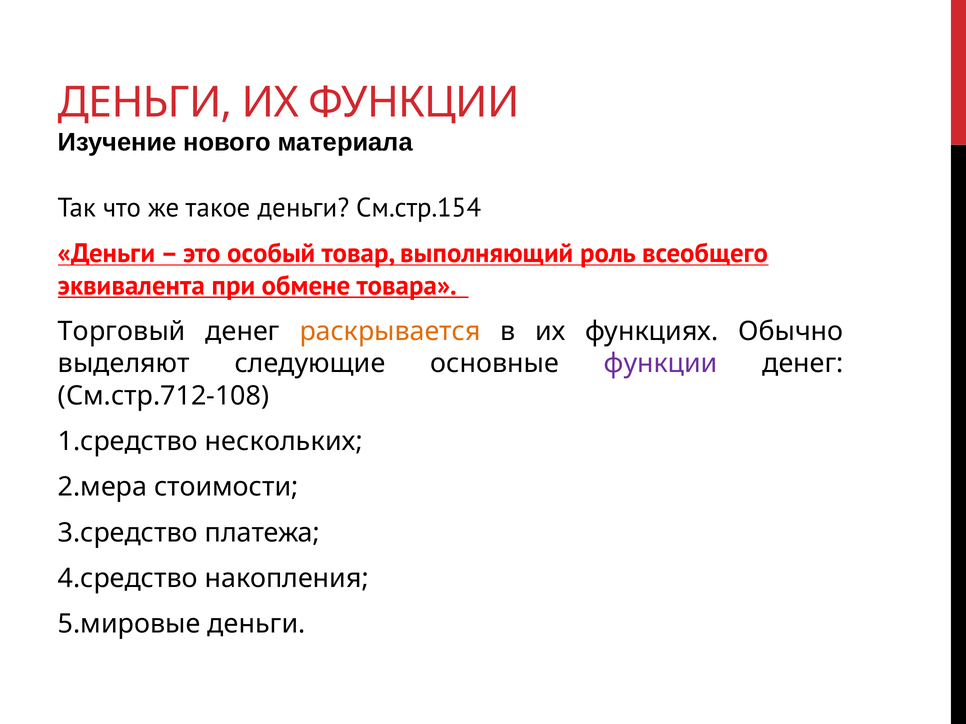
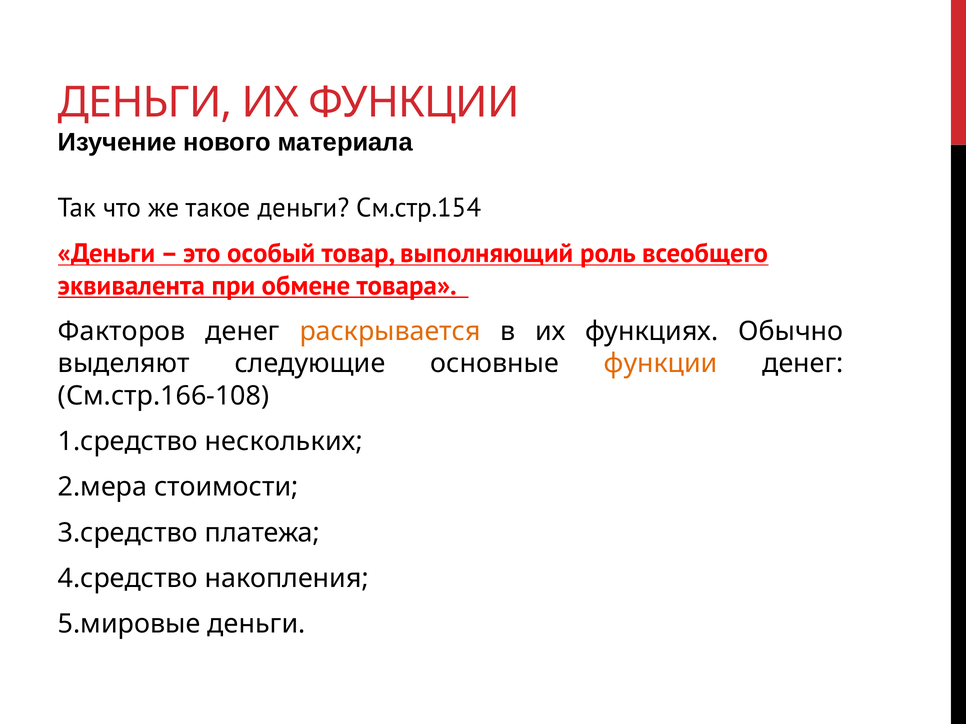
Торговый: Торговый -> Факторов
функции at (661, 364) colour: purple -> orange
См.стр.712-108: См.стр.712-108 -> См.стр.166-108
